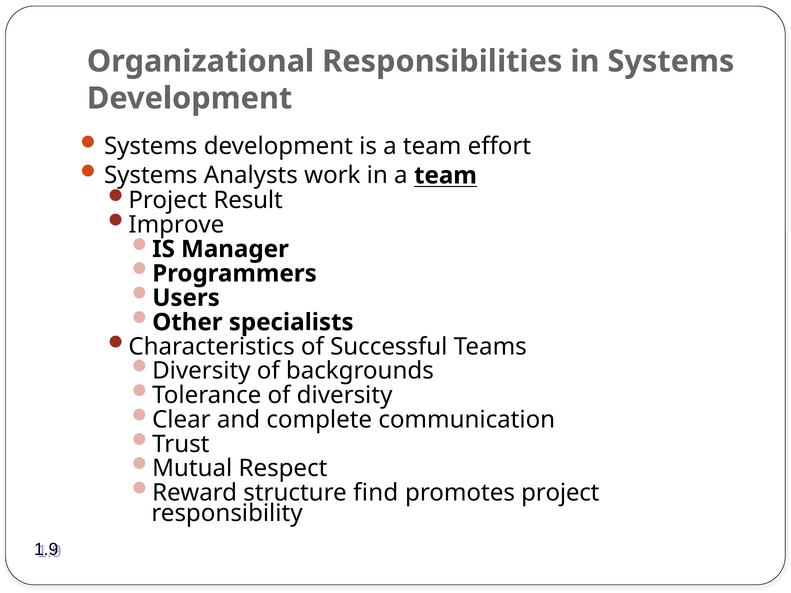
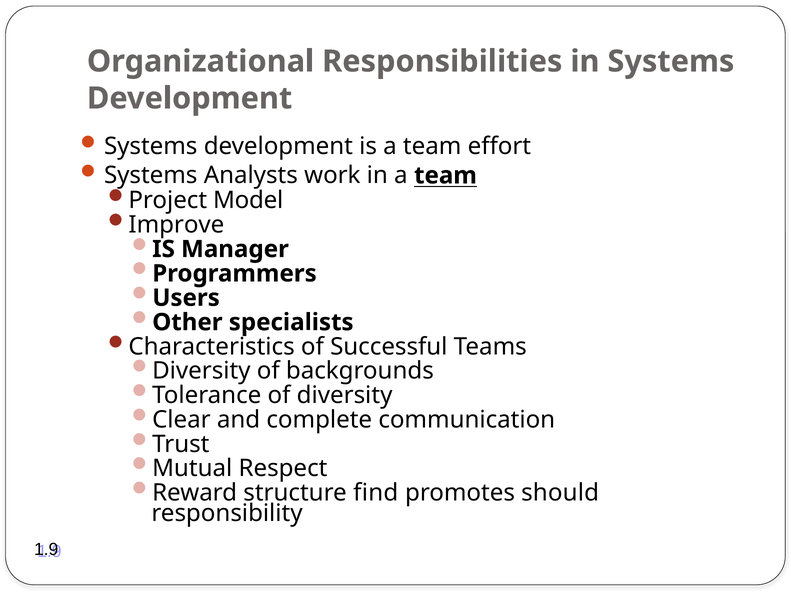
Result: Result -> Model
promotes project: project -> should
